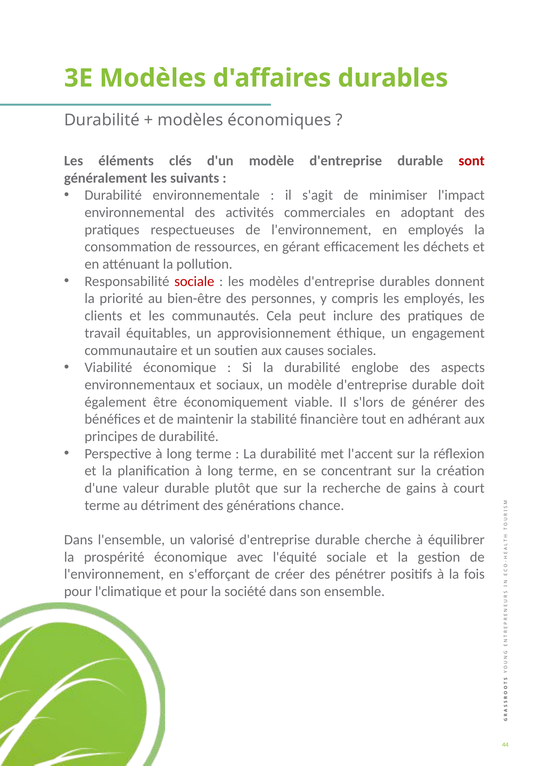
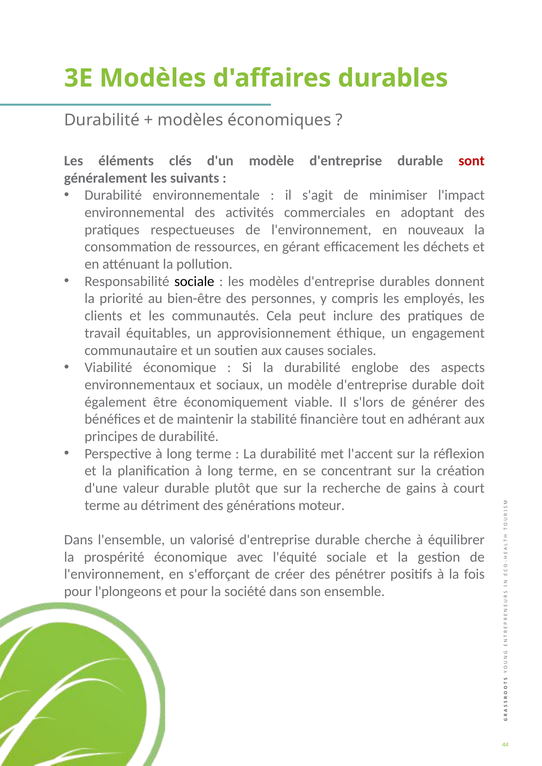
en employés: employés -> nouveaux
sociale at (194, 282) colour: red -> black
chance: chance -> moteur
l'climatique: l'climatique -> l'plongeons
